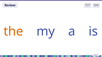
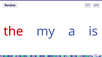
the colour: orange -> red
